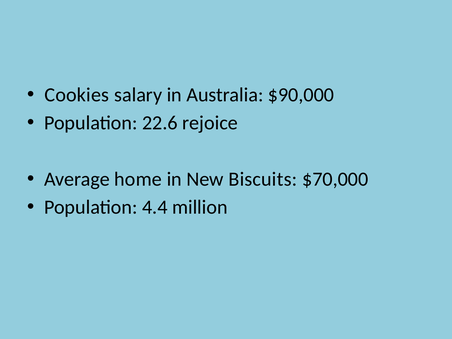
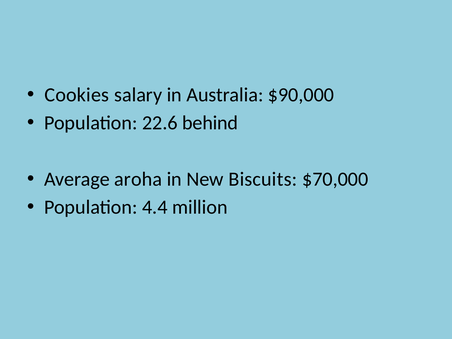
rejoice: rejoice -> behind
home: home -> aroha
